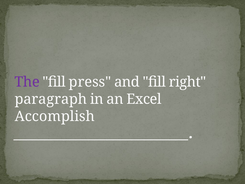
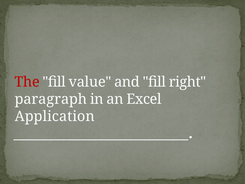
The colour: purple -> red
press: press -> value
Accomplish: Accomplish -> Application
